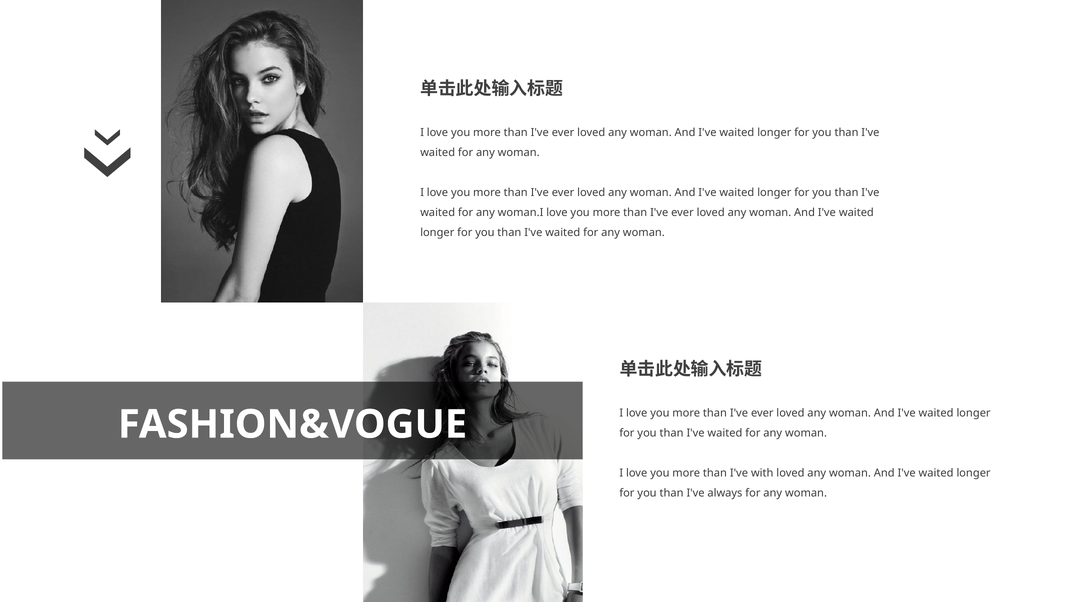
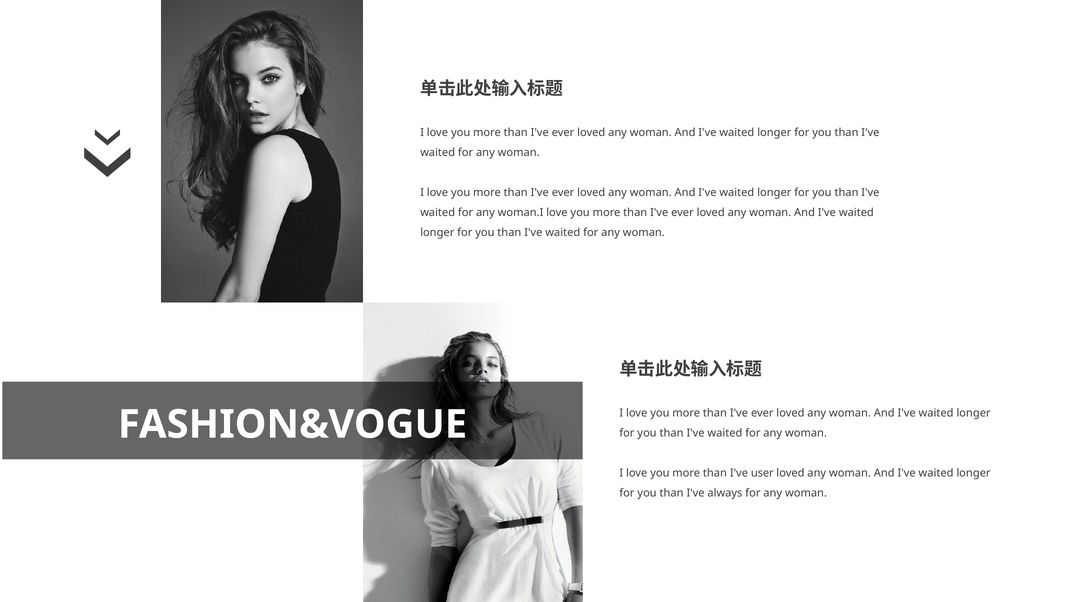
with: with -> user
